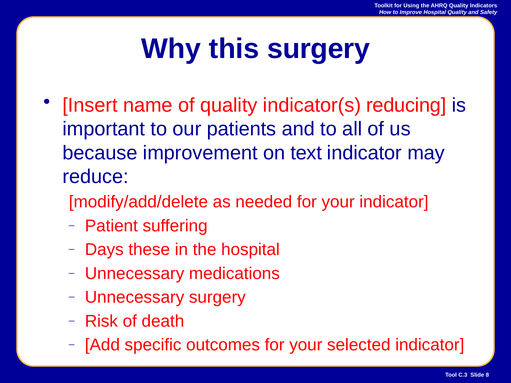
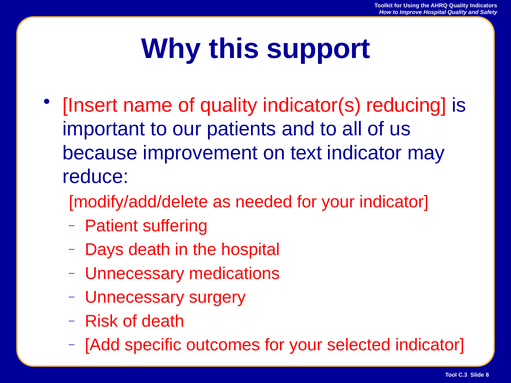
this surgery: surgery -> support
Days these: these -> death
